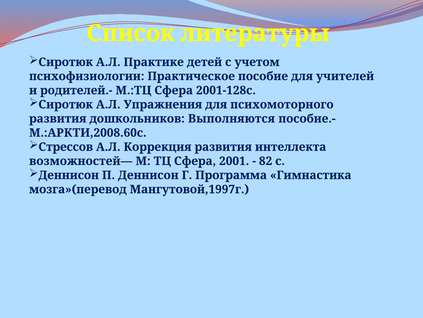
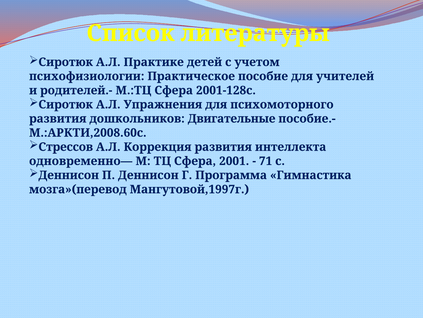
Выполняются: Выполняются -> Двигательные
возможностей—: возможностей— -> одновременно—
82: 82 -> 71
